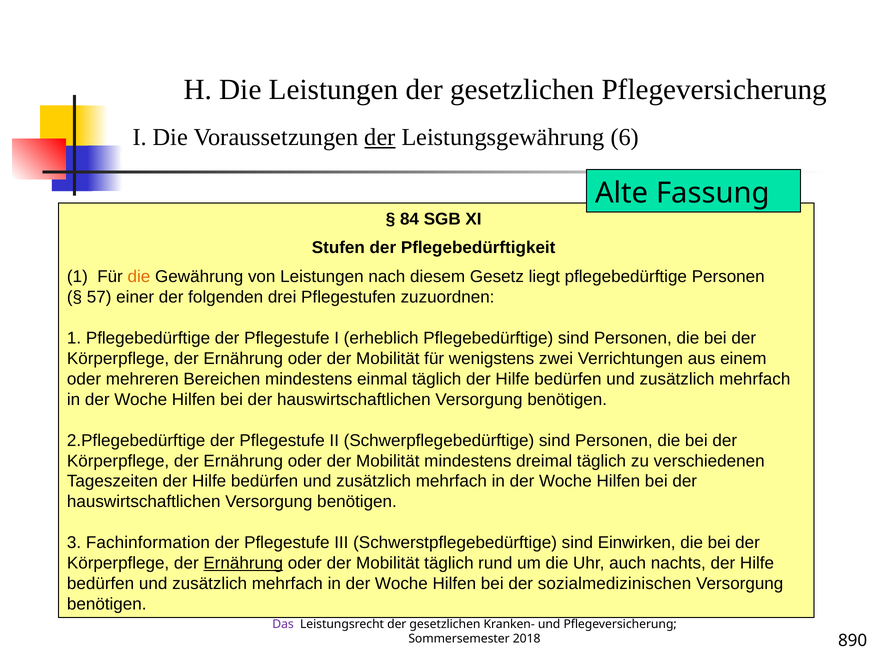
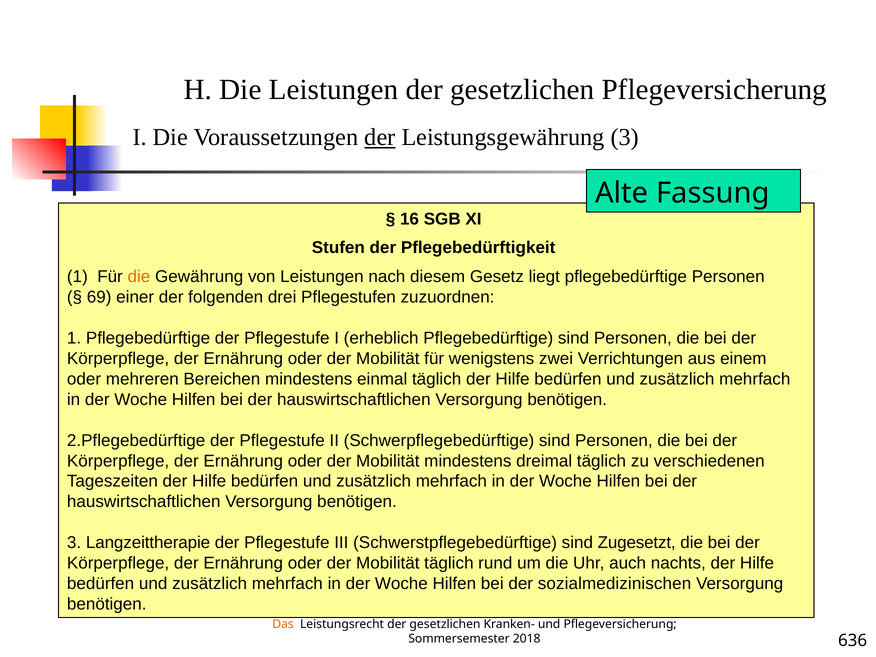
Leistungsgewährung 6: 6 -> 3
84: 84 -> 16
57: 57 -> 69
Fachinformation: Fachinformation -> Langzeittherapie
Einwirken: Einwirken -> Zugesetzt
Ernährung at (243, 563) underline: present -> none
Das colour: purple -> orange
890: 890 -> 636
